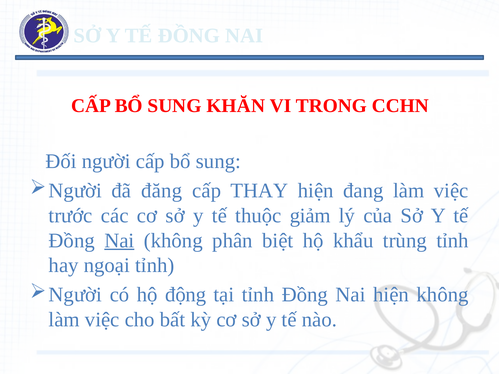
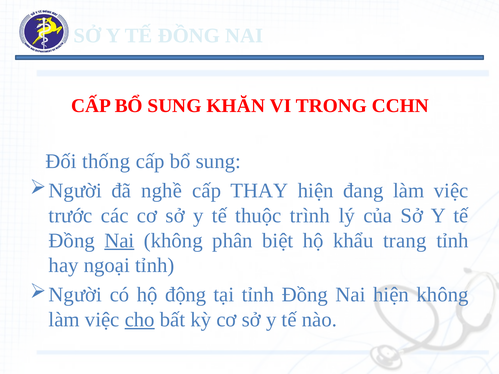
người: người -> thống
đăng: đăng -> nghề
giảm: giảm -> trình
trùng: trùng -> trang
cho underline: none -> present
